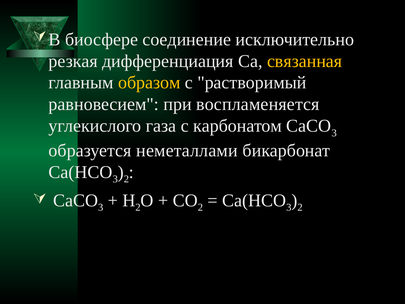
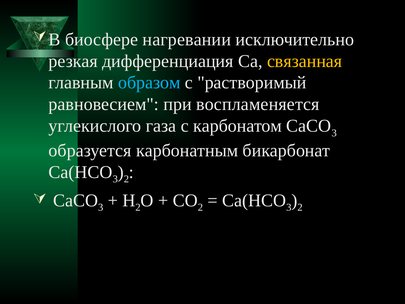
соединение: соединение -> нагревании
образом colour: yellow -> light blue
неметаллами: неметаллами -> карбонатным
